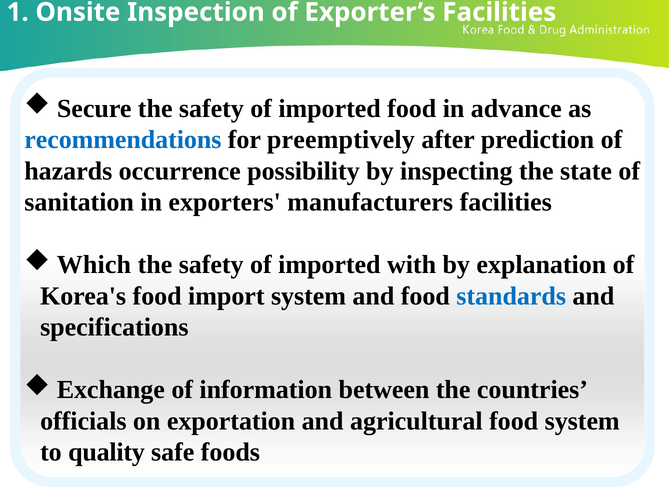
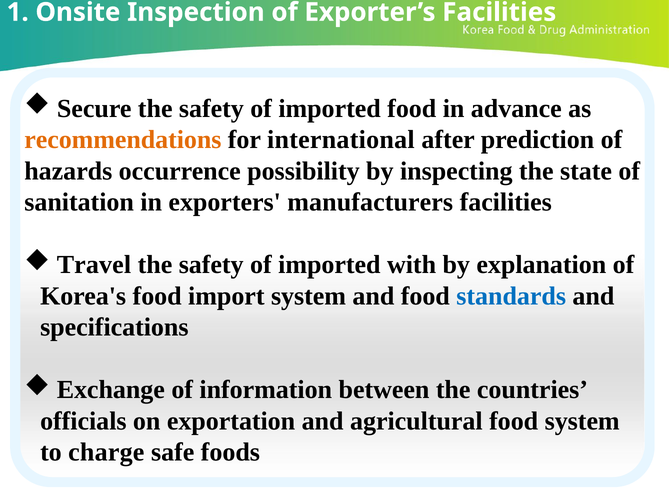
recommendations colour: blue -> orange
preemptively: preemptively -> international
Which: Which -> Travel
quality: quality -> charge
